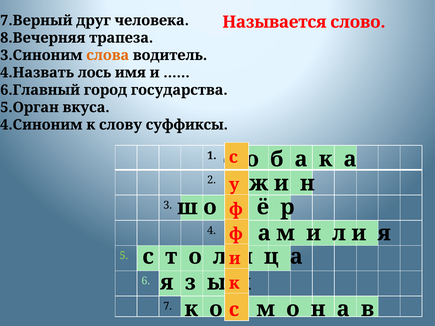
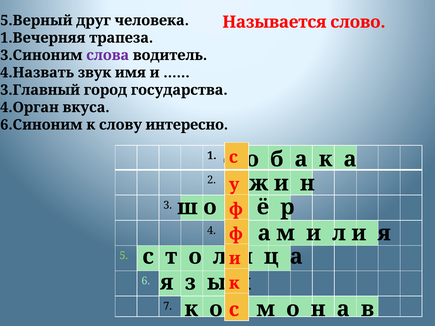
7.Верный: 7.Верный -> 5.Верный
8.Вечерняя: 8.Вечерняя -> 1.Вечерняя
слова colour: orange -> purple
лось: лось -> звук
6.Главный: 6.Главный -> 3.Главный
5.Орган: 5.Орган -> 4.Орган
4.Синоним: 4.Синоним -> 6.Синоним
суффиксы: суффиксы -> интересно
